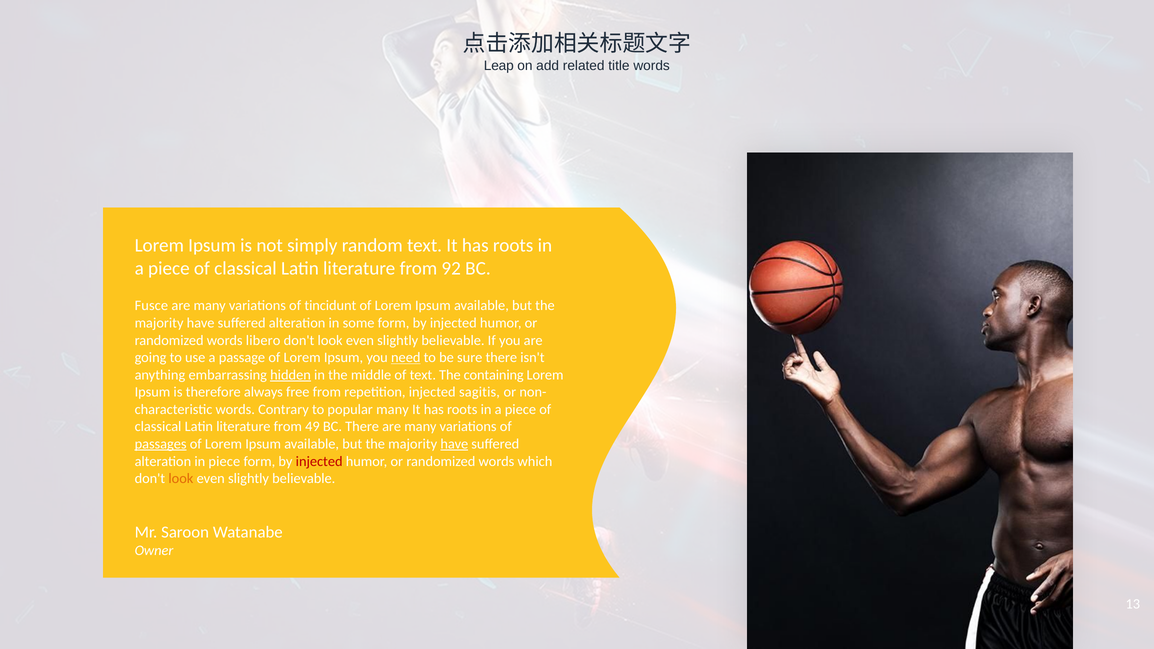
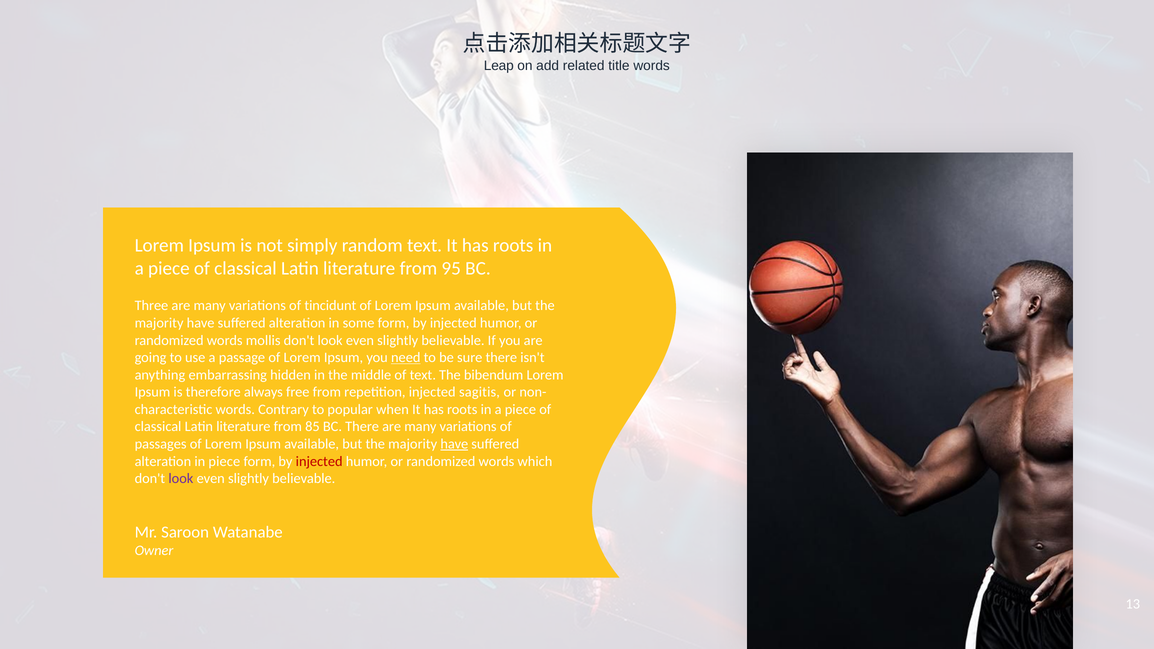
92: 92 -> 95
Fusce: Fusce -> Three
libero: libero -> mollis
hidden underline: present -> none
containing: containing -> bibendum
popular many: many -> when
49: 49 -> 85
passages underline: present -> none
look at (181, 479) colour: orange -> purple
